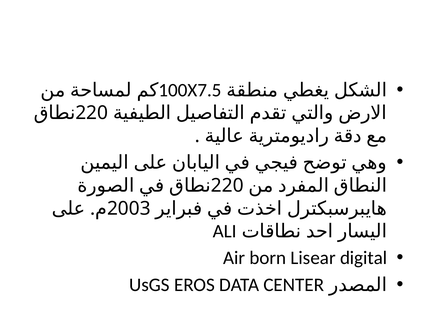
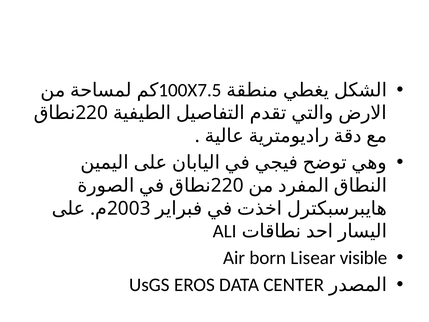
digital: digital -> visible
